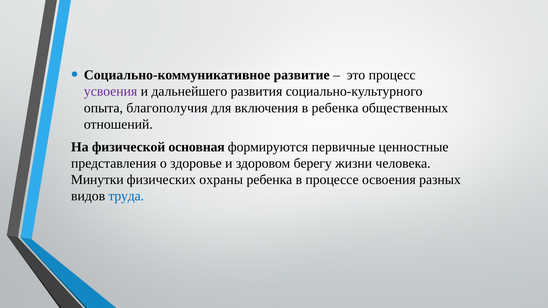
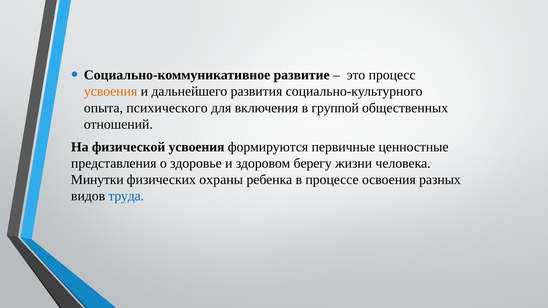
усвоения at (111, 91) colour: purple -> orange
благополучия: благополучия -> психического
в ребенка: ребенка -> группой
физической основная: основная -> усвоения
